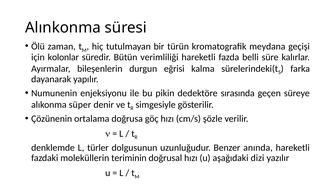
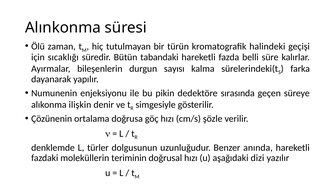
meydana: meydana -> halindeki
kolonlar: kolonlar -> sıcaklığı
verimliliği: verimliliği -> tabandaki
eğrisi: eğrisi -> sayısı
süper: süper -> ilişkin
